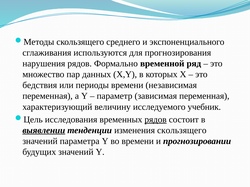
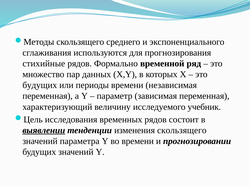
нарушения: нарушения -> стихийные
бедствия at (40, 85): бедствия -> будущих
рядов at (156, 120) underline: present -> none
